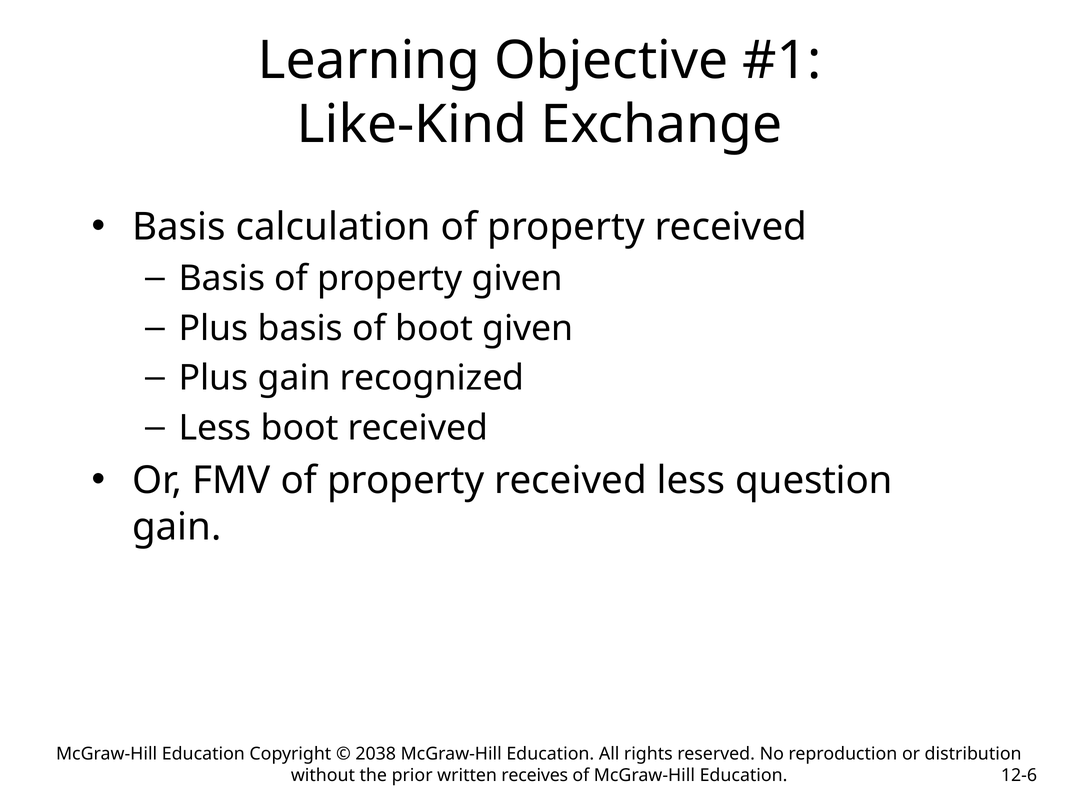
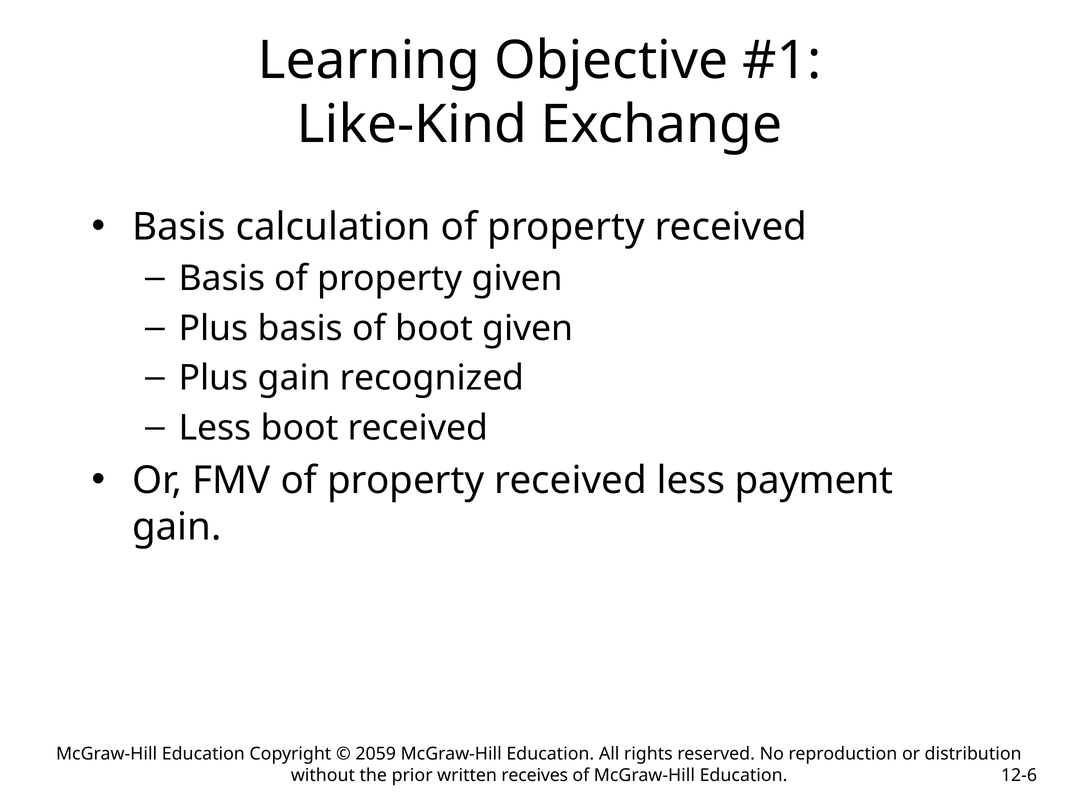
question: question -> payment
2038: 2038 -> 2059
